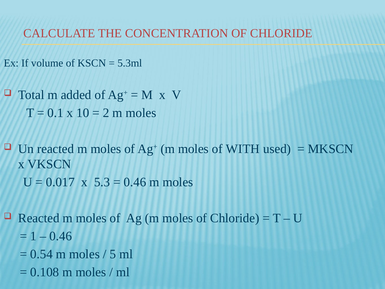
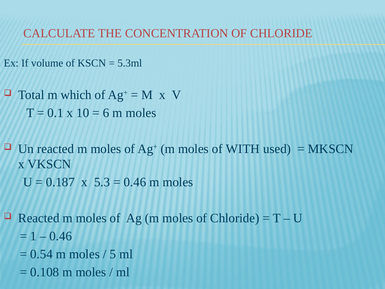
added: added -> which
2: 2 -> 6
0.017: 0.017 -> 0.187
